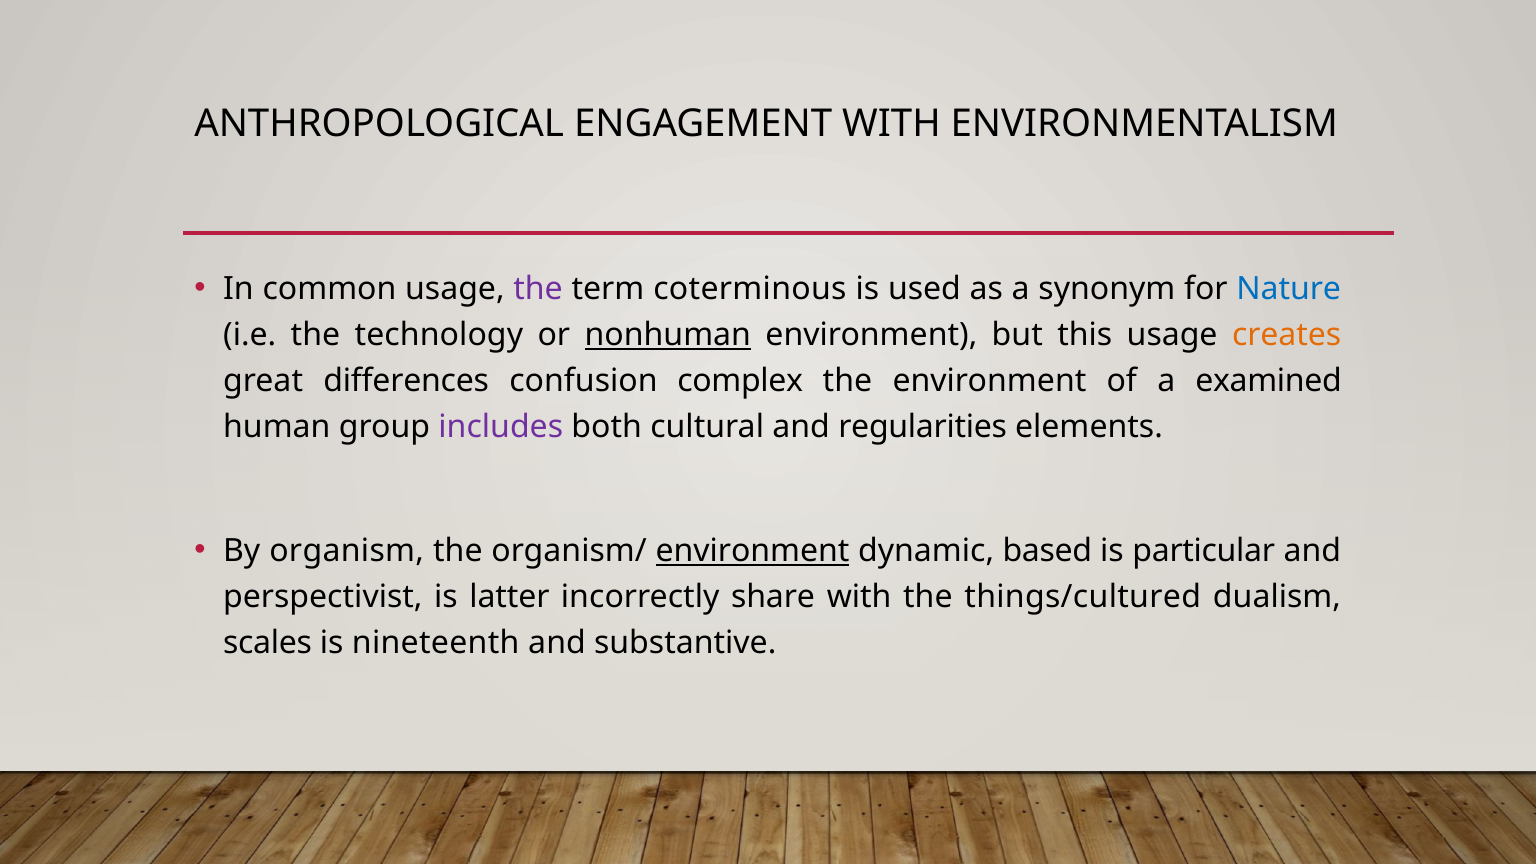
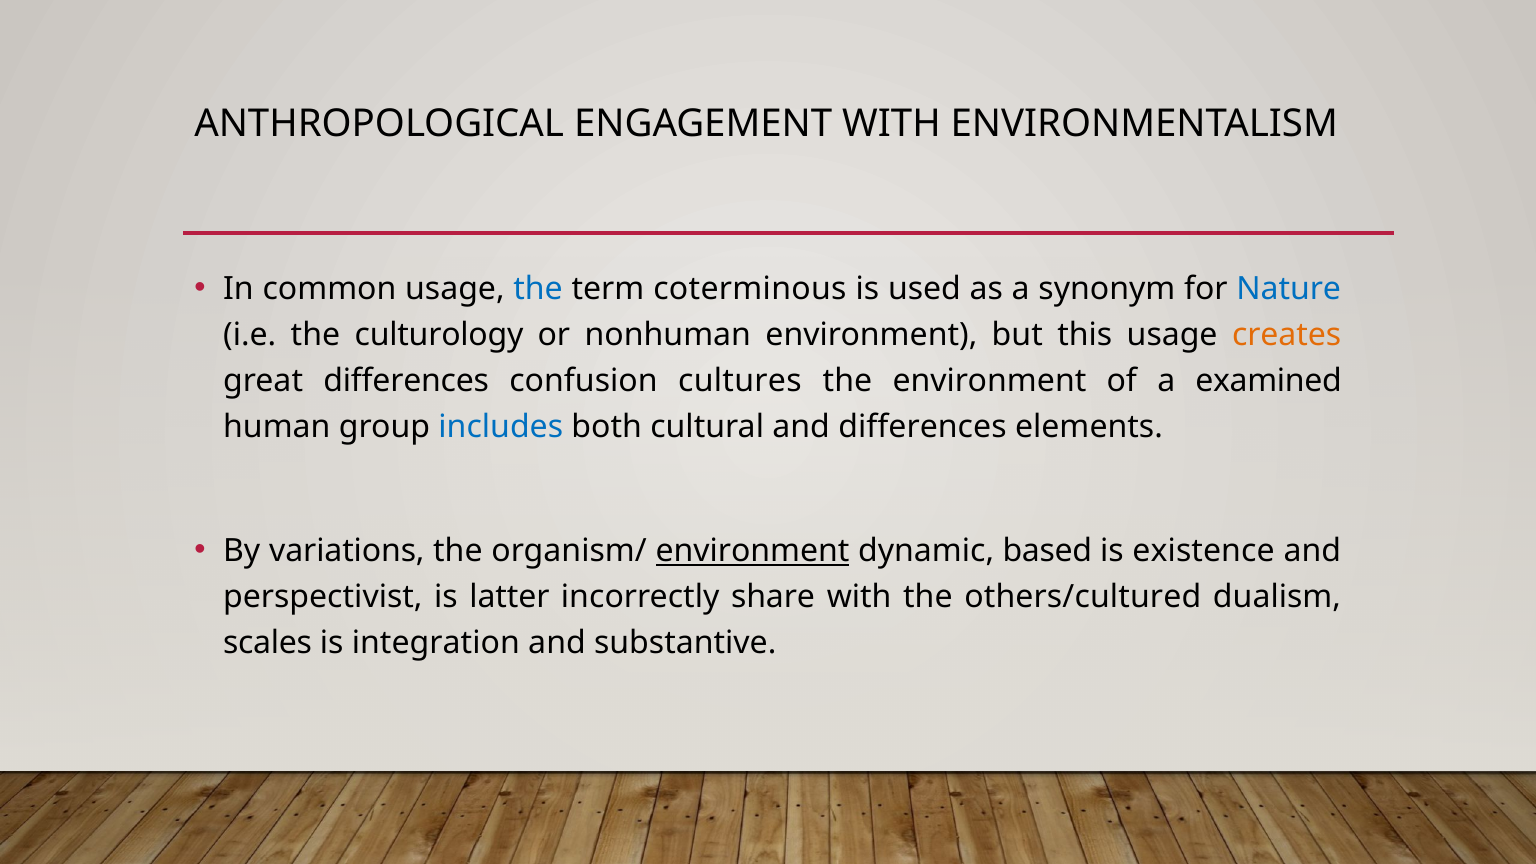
the at (538, 289) colour: purple -> blue
technology: technology -> culturology
nonhuman underline: present -> none
complex: complex -> cultures
includes colour: purple -> blue
and regularities: regularities -> differences
organism: organism -> variations
particular: particular -> existence
things/cultured: things/cultured -> others/cultured
nineteenth: nineteenth -> integration
